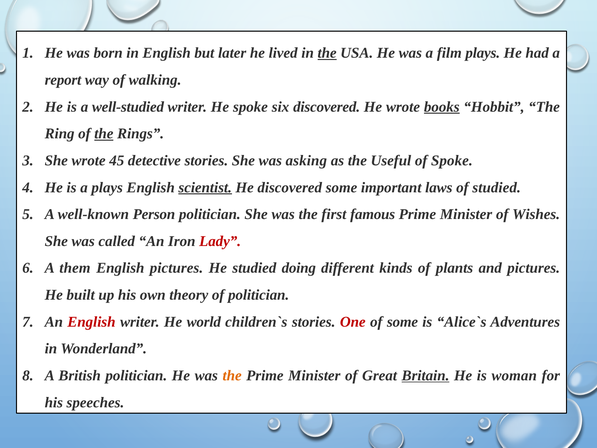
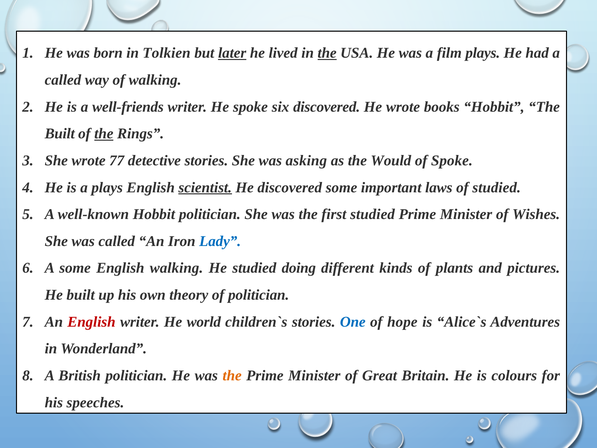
in English: English -> Tolkien
later underline: none -> present
report at (63, 80): report -> called
well-studied: well-studied -> well-friends
books underline: present -> none
Ring at (60, 134): Ring -> Built
45: 45 -> 77
Useful: Useful -> Would
well-known Person: Person -> Hobbit
first famous: famous -> studied
Lady colour: red -> blue
A them: them -> some
English pictures: pictures -> walking
One colour: red -> blue
of some: some -> hope
Britain underline: present -> none
woman: woman -> colours
